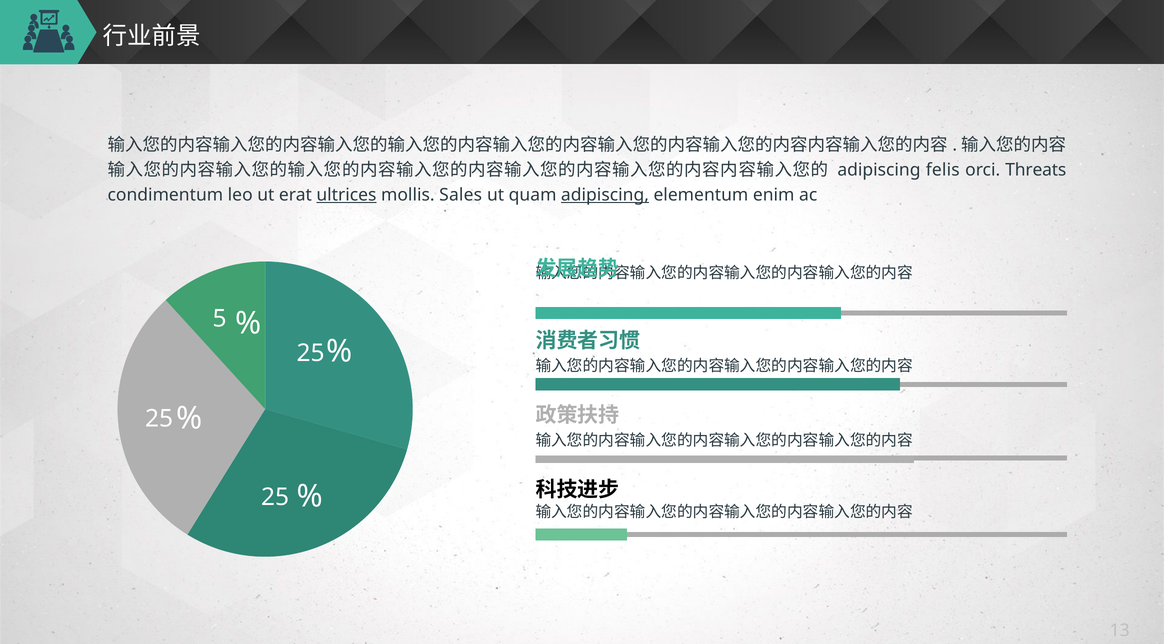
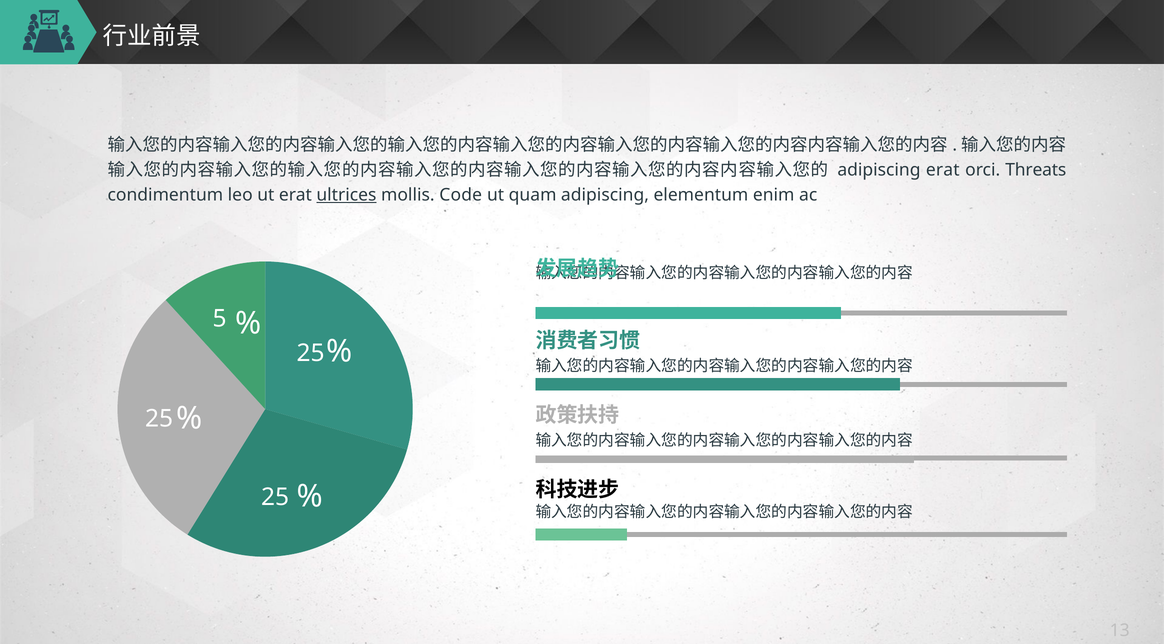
adipiscing felis: felis -> erat
Sales: Sales -> Code
adipiscing at (605, 195) underline: present -> none
